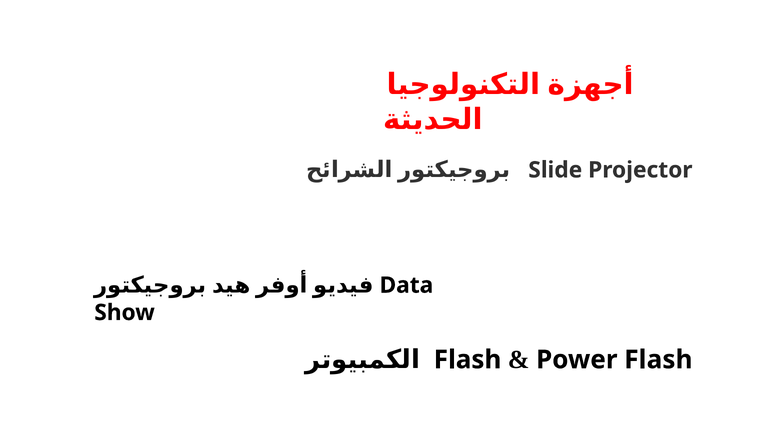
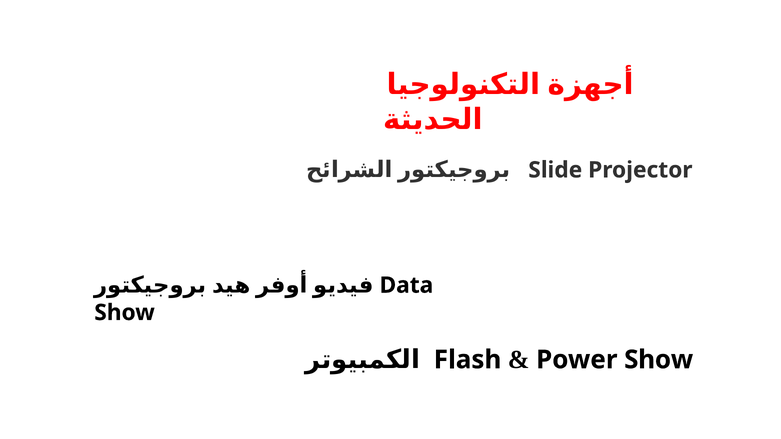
Power Flash: Flash -> Show
